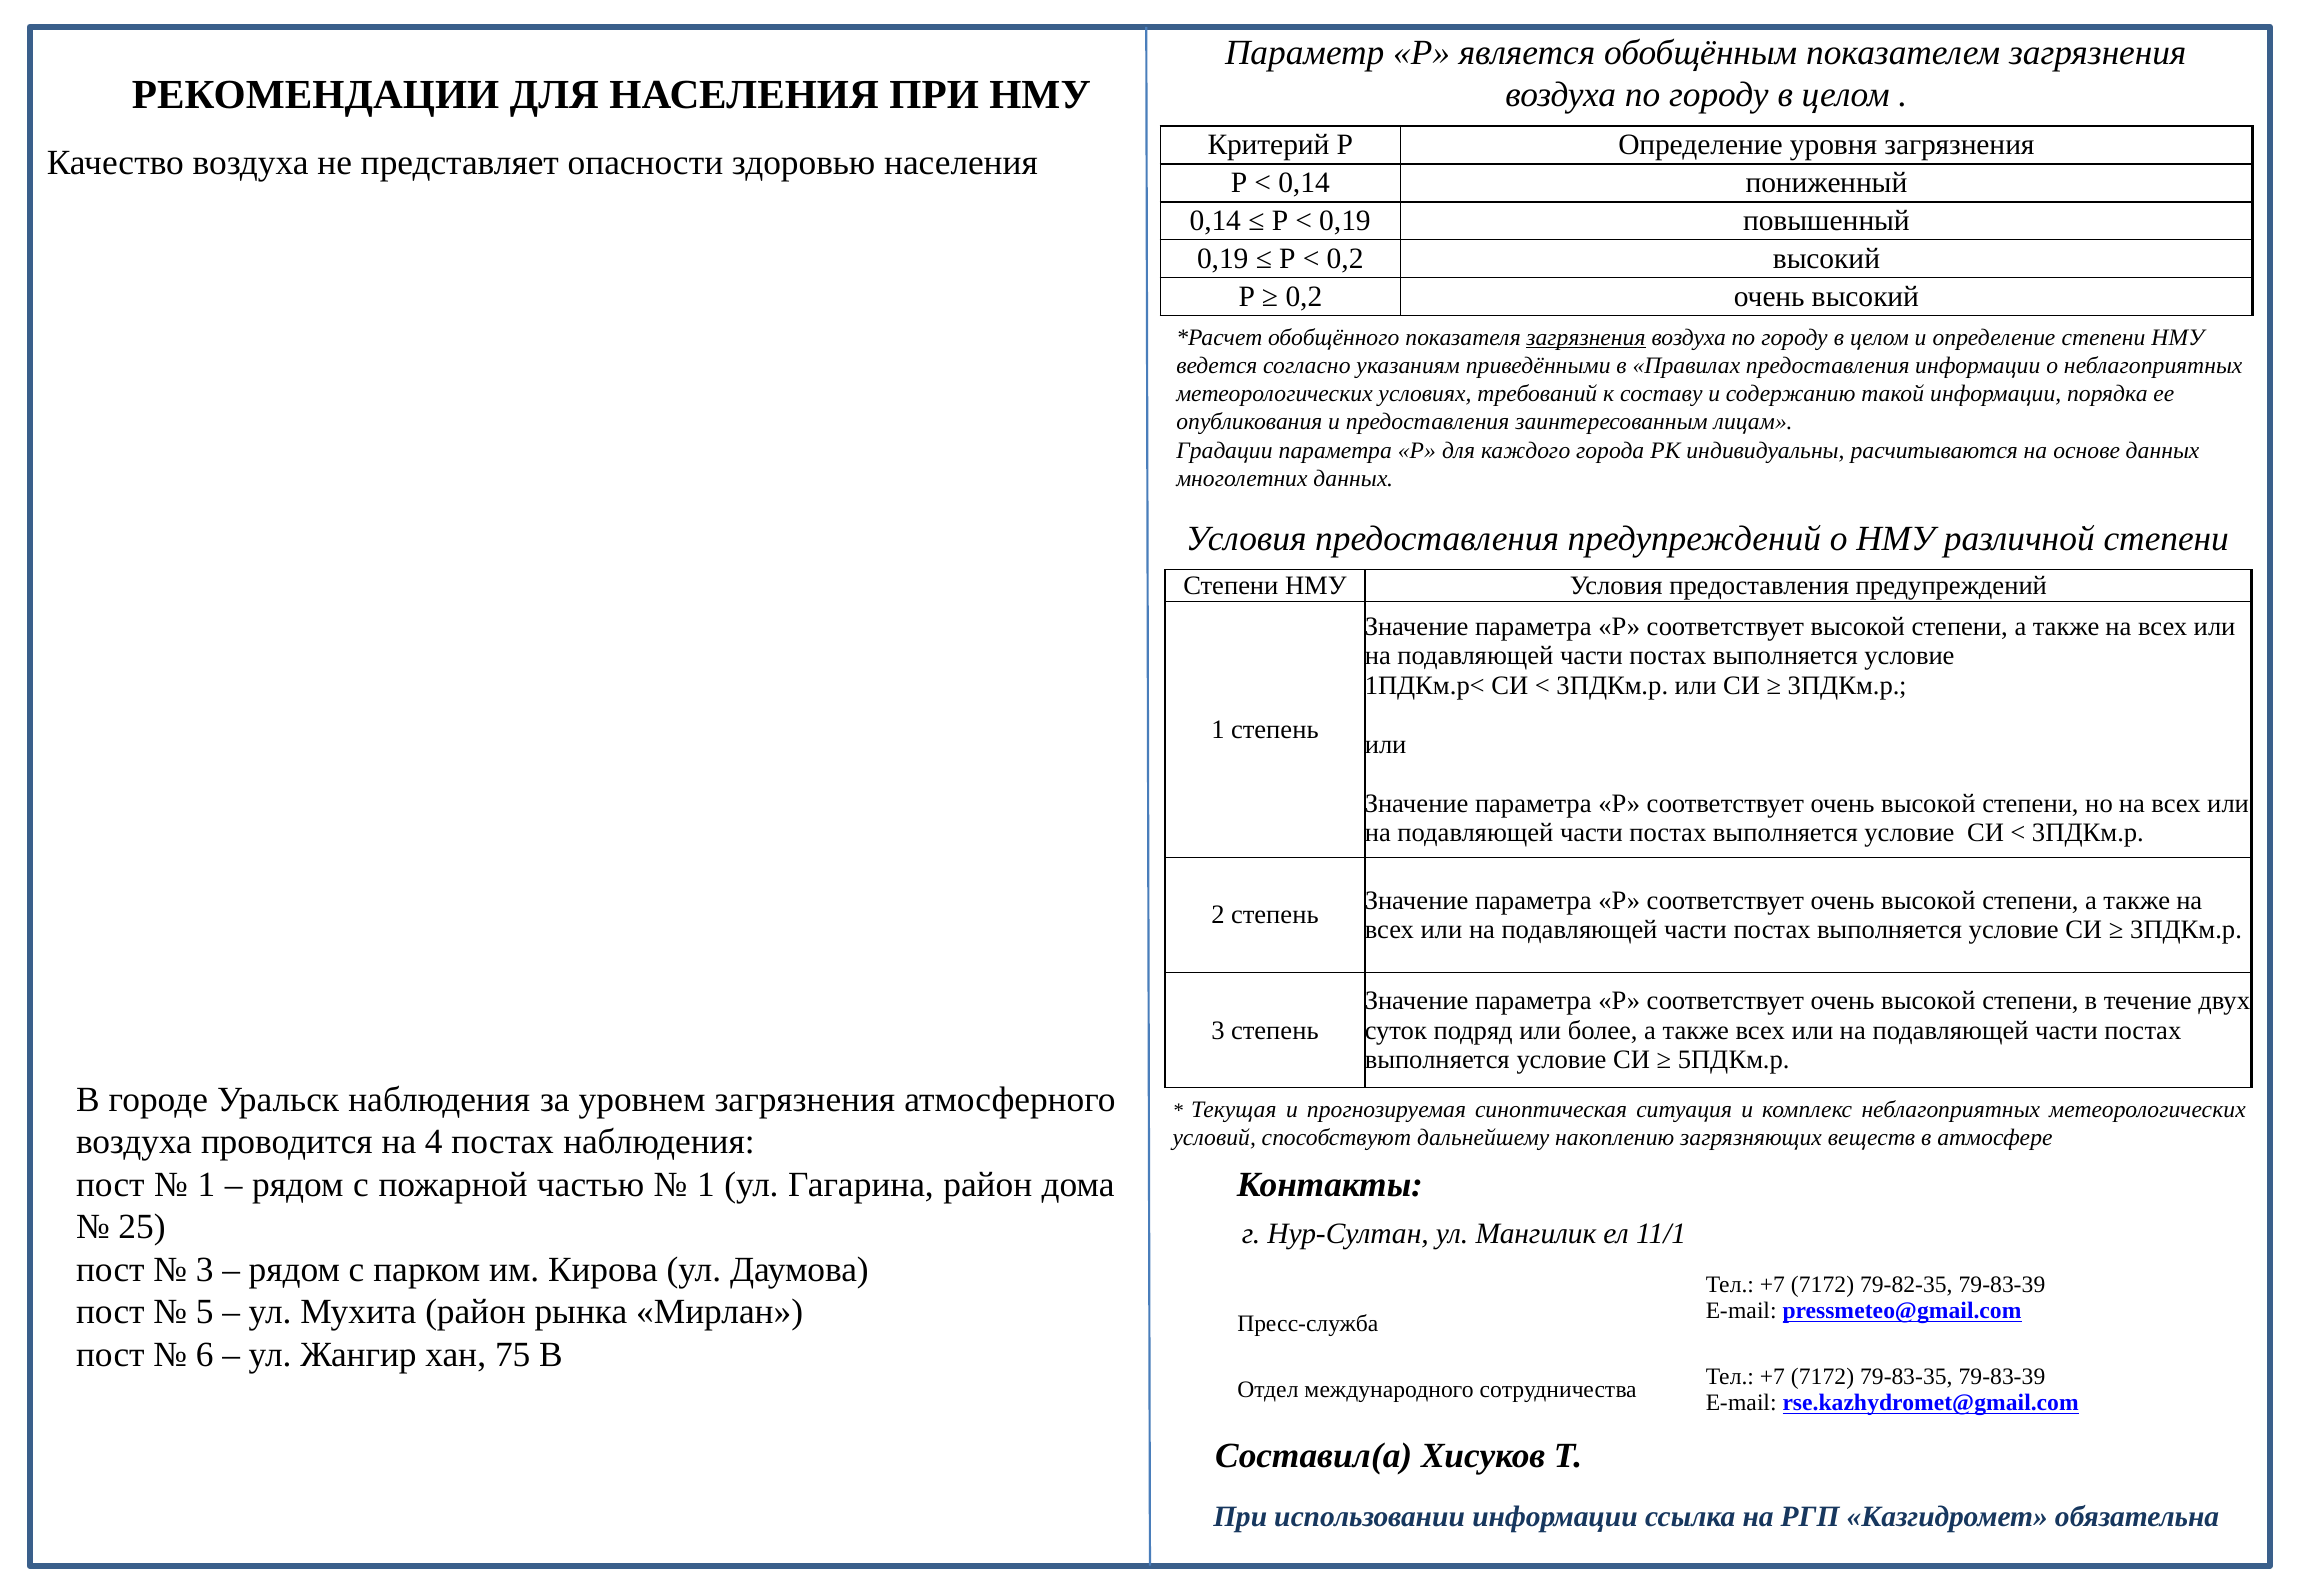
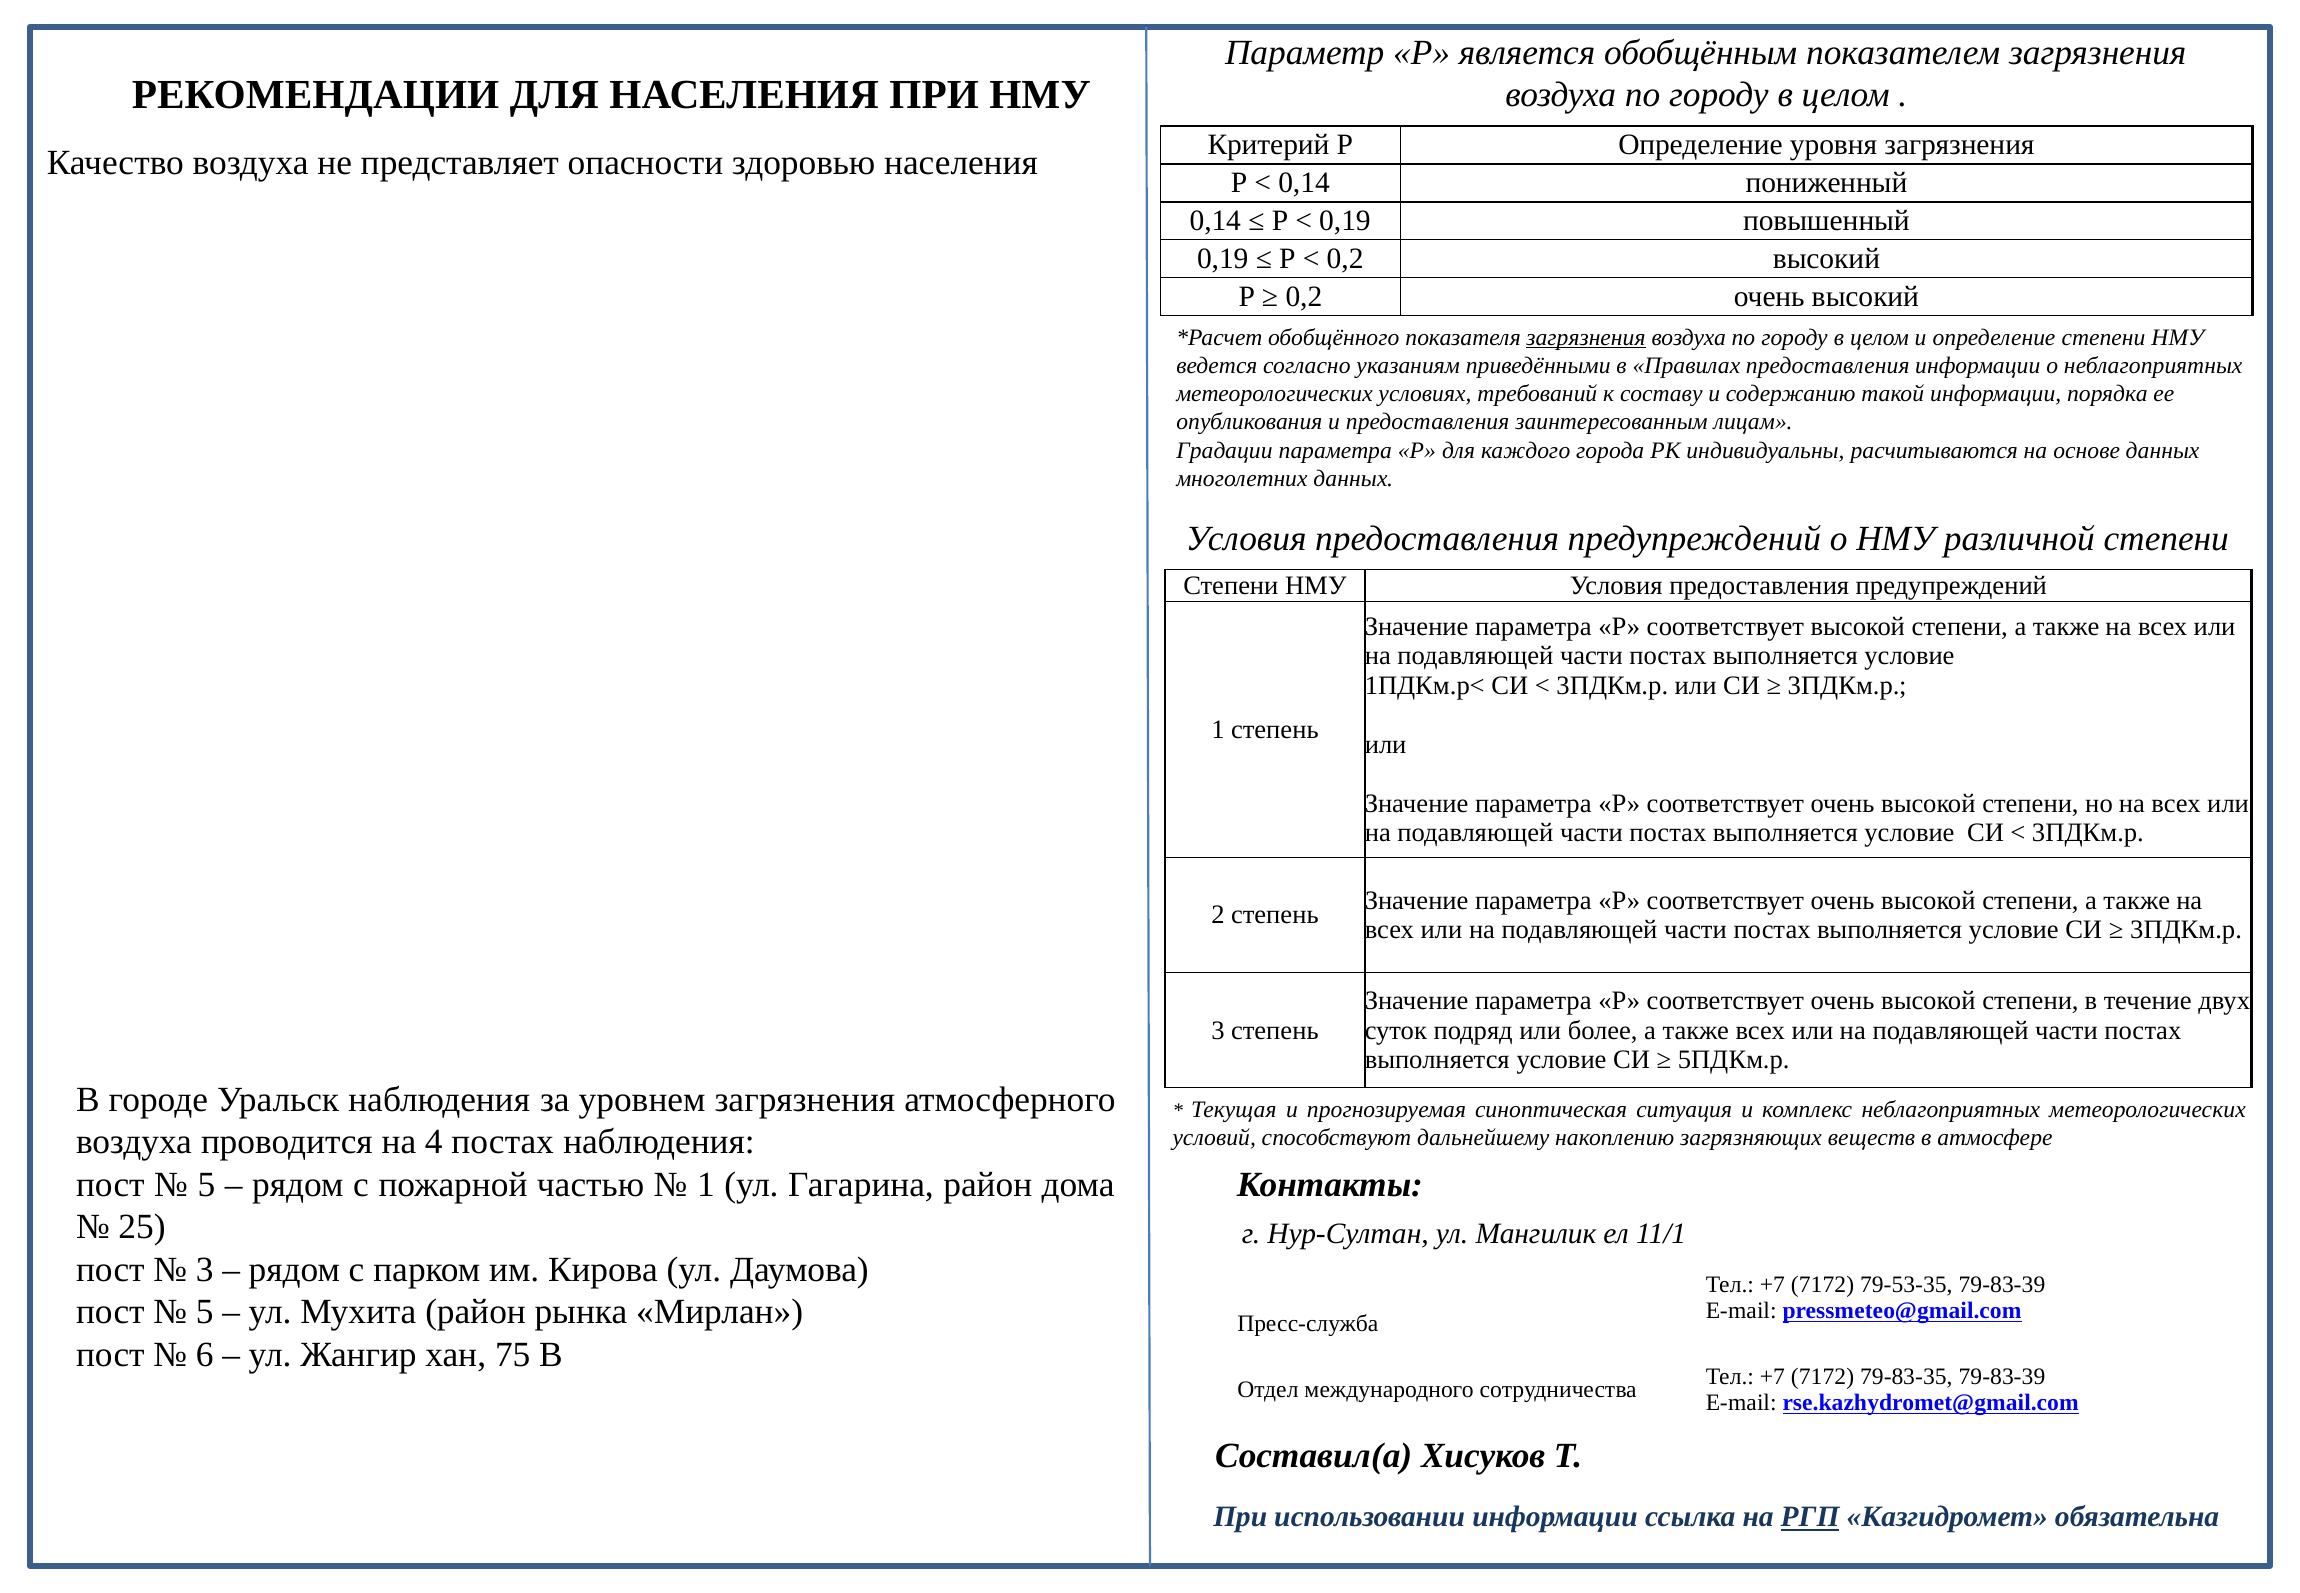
1 at (206, 1184): 1 -> 5
79-82-35: 79-82-35 -> 79-53-35
РГП underline: none -> present
